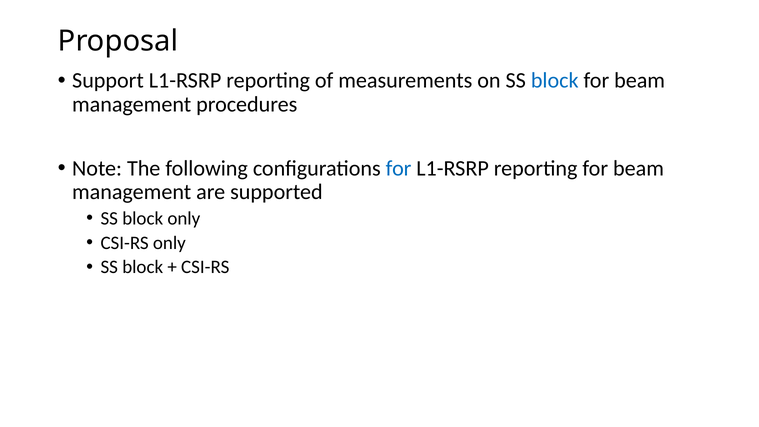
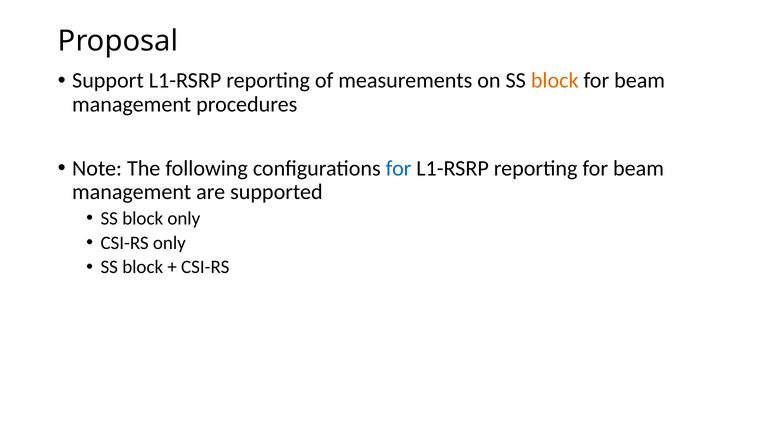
block at (555, 81) colour: blue -> orange
